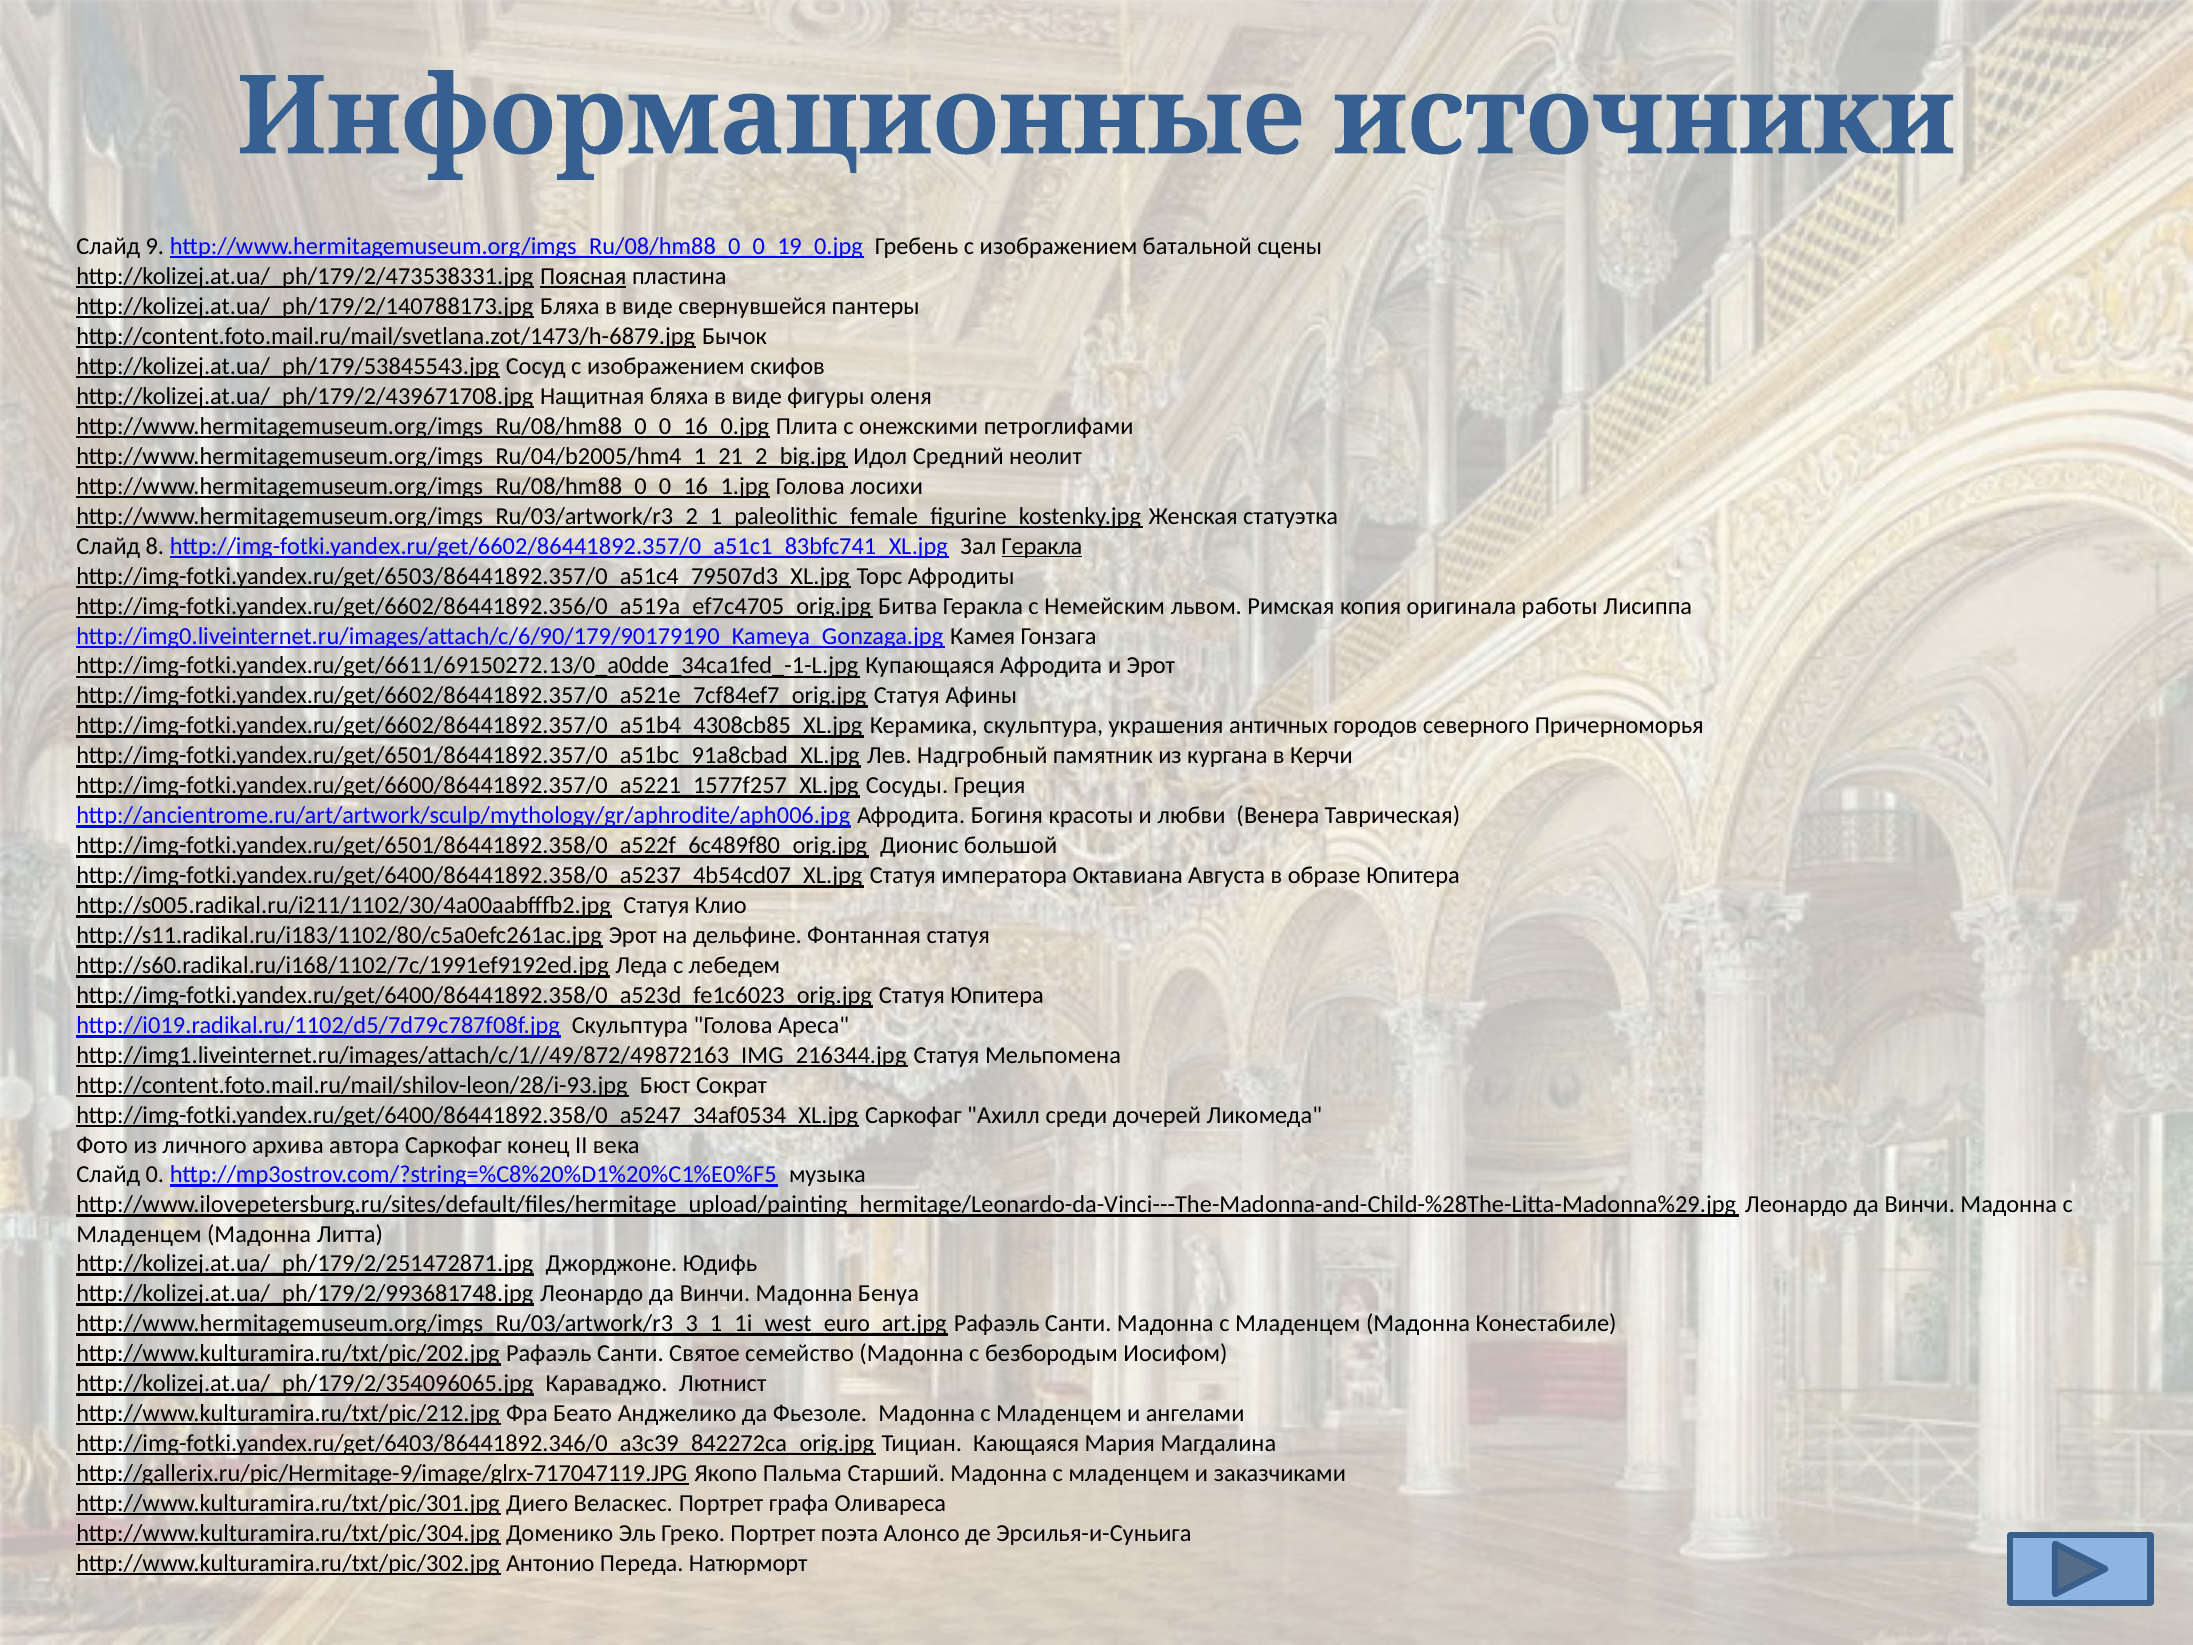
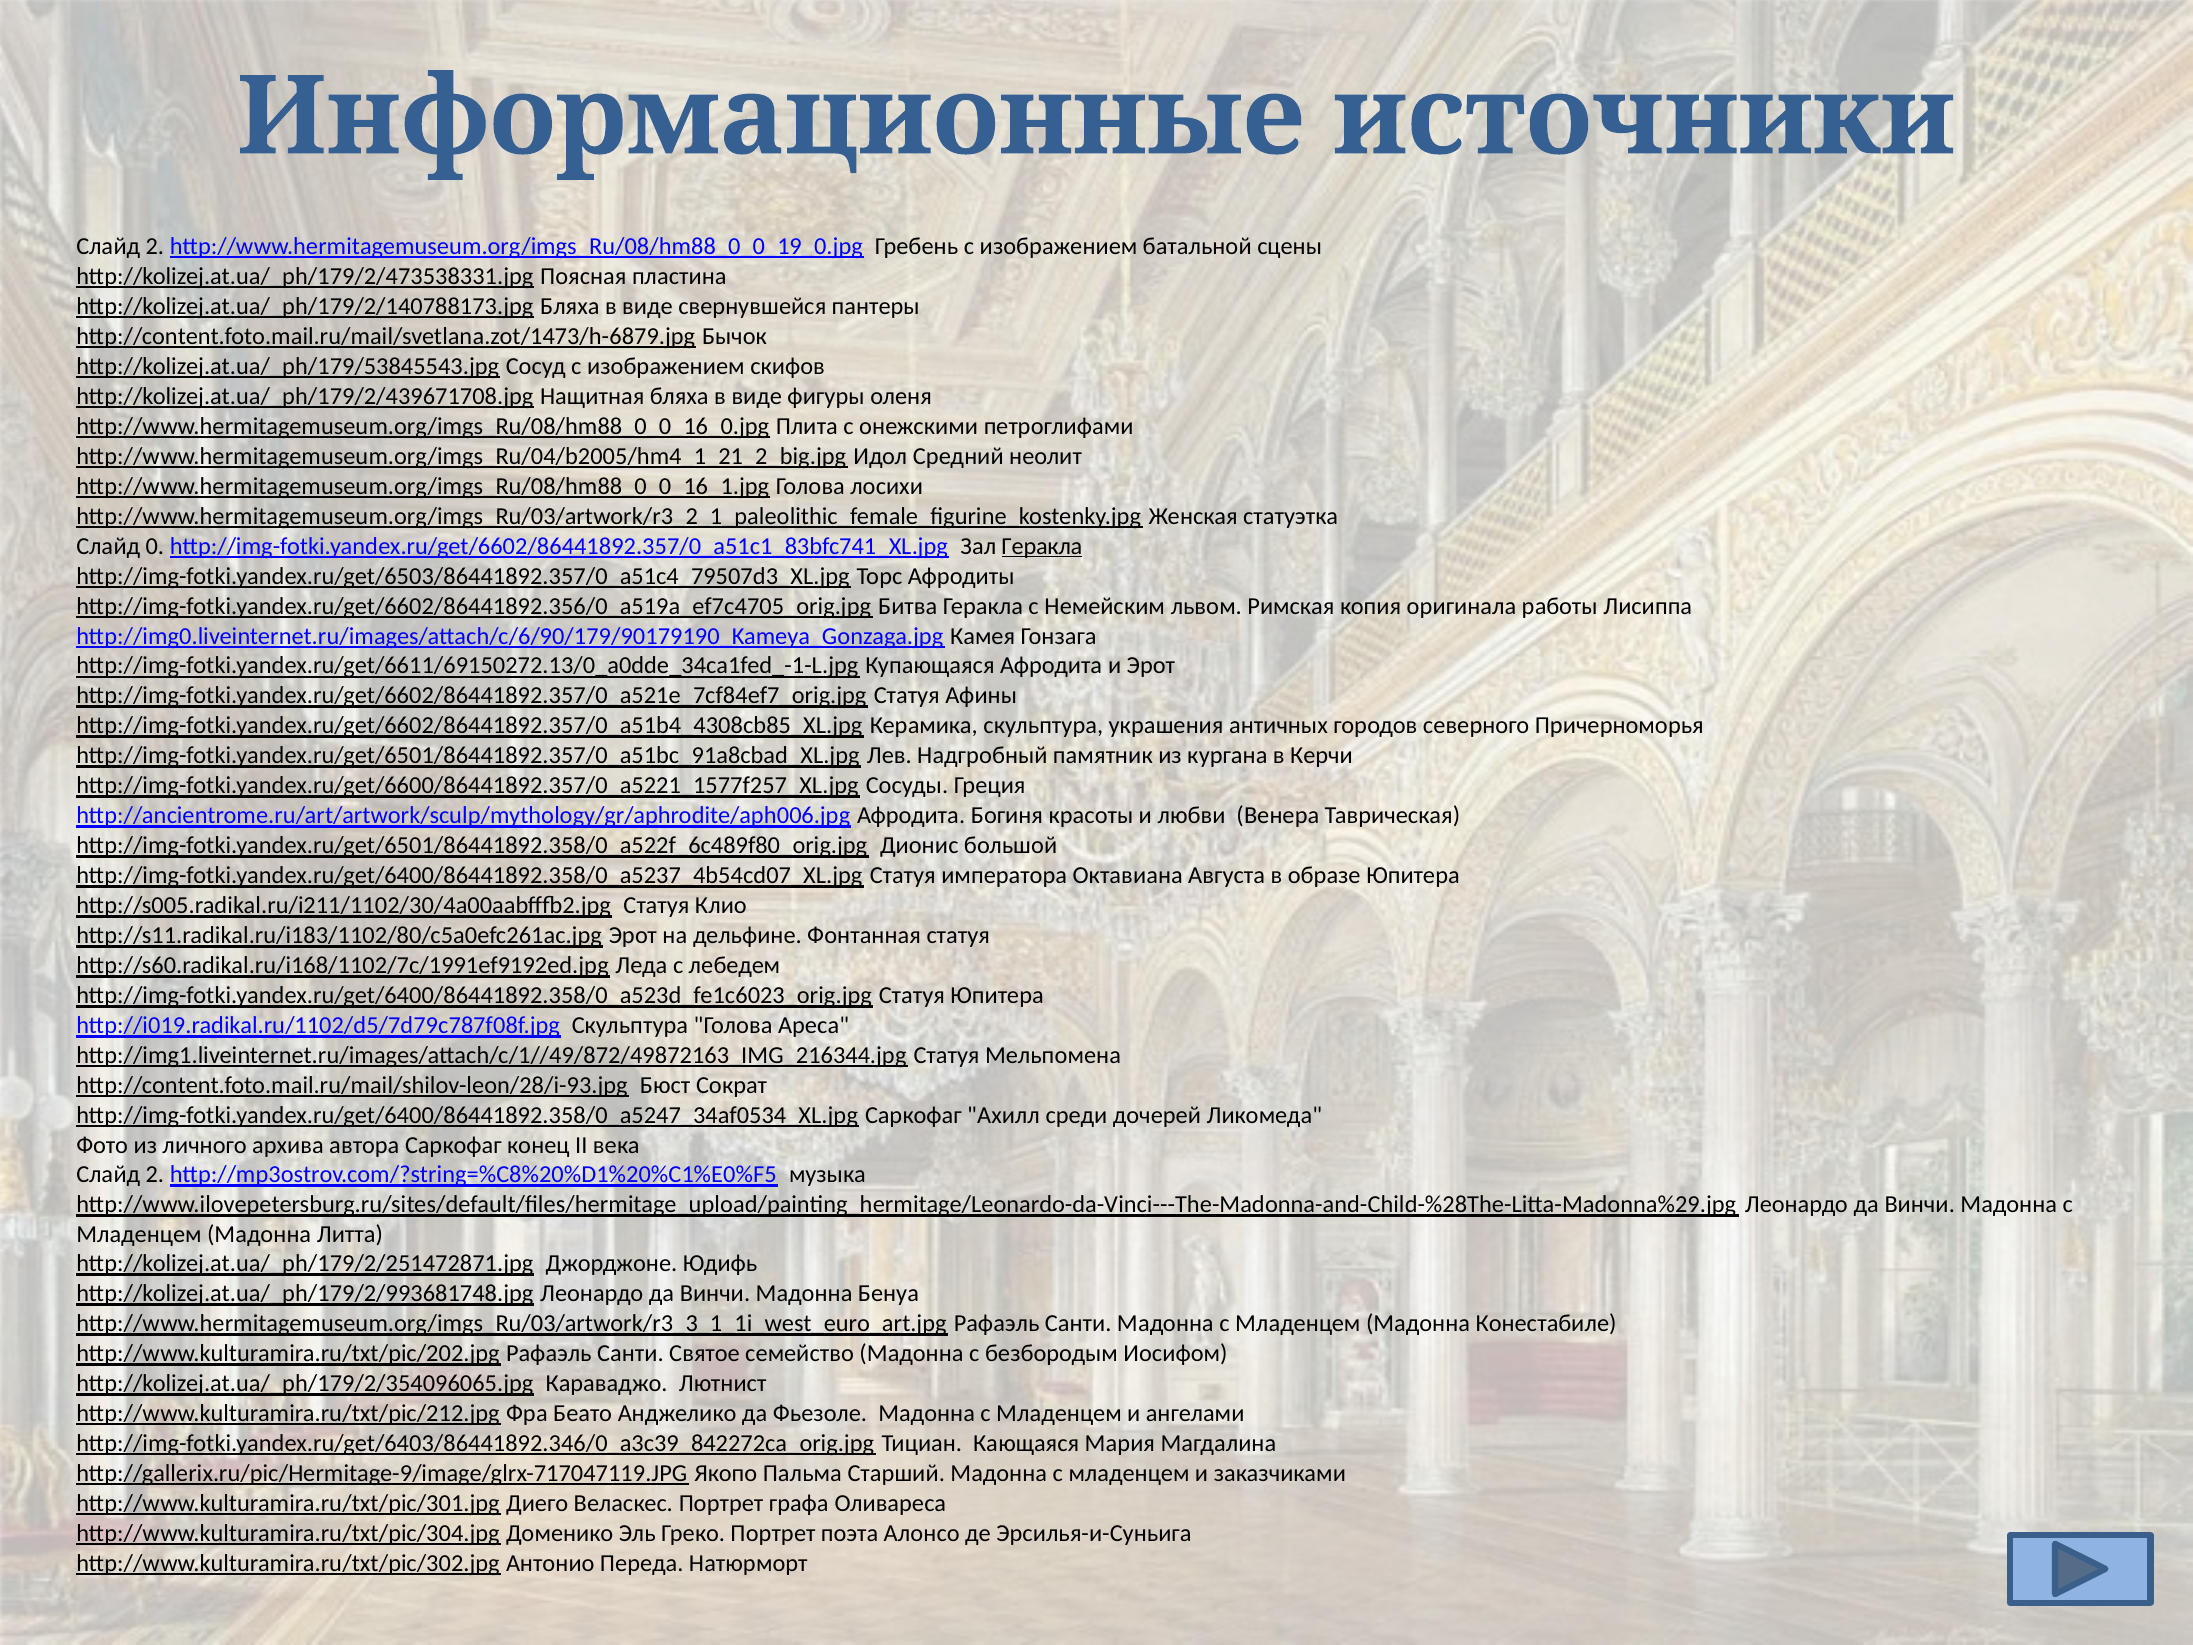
9 at (155, 246): 9 -> 2
Поясная underline: present -> none
8: 8 -> 0
0 at (155, 1174): 0 -> 2
